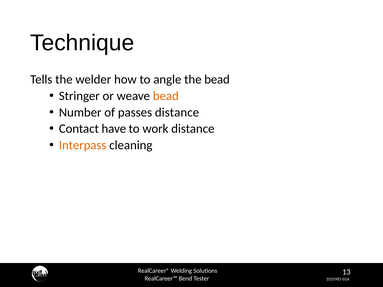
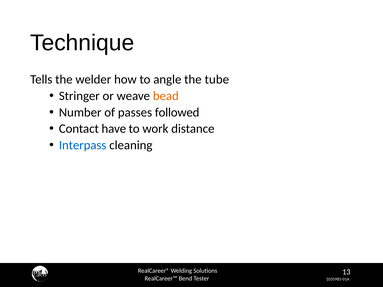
the bead: bead -> tube
passes distance: distance -> followed
Interpass colour: orange -> blue
